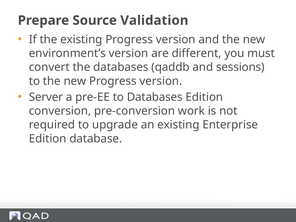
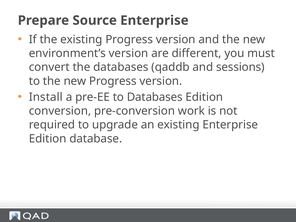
Source Validation: Validation -> Enterprise
Server: Server -> Install
